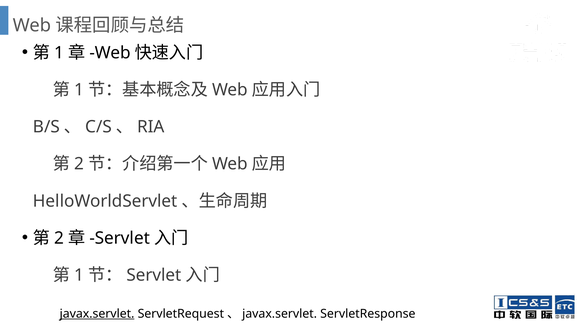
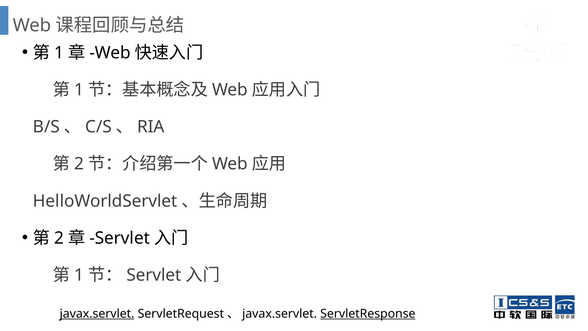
ServletResponse underline: none -> present
